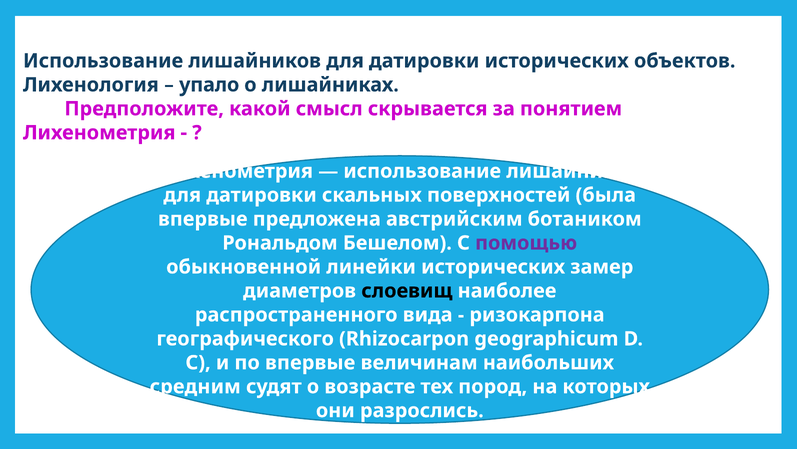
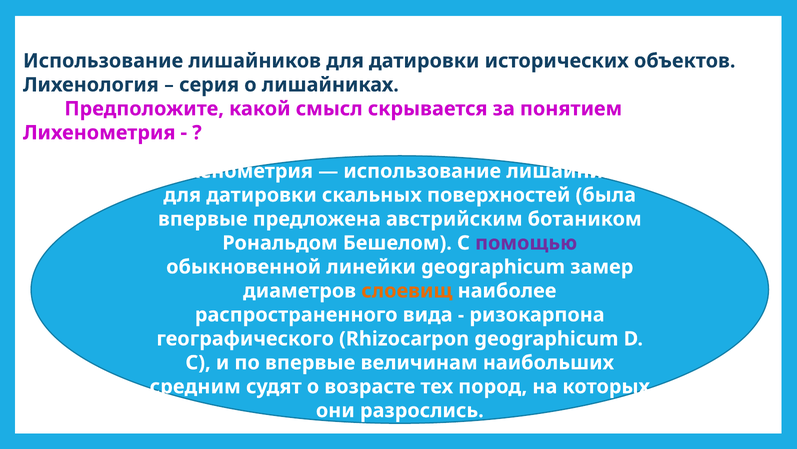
упало: упало -> серия
линейки исторических: исторических -> geographicum
слоевищ colour: black -> orange
